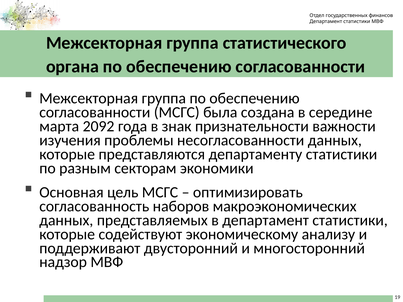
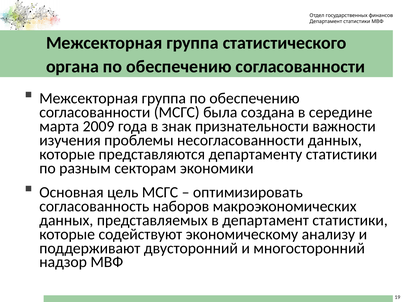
2092: 2092 -> 2009
